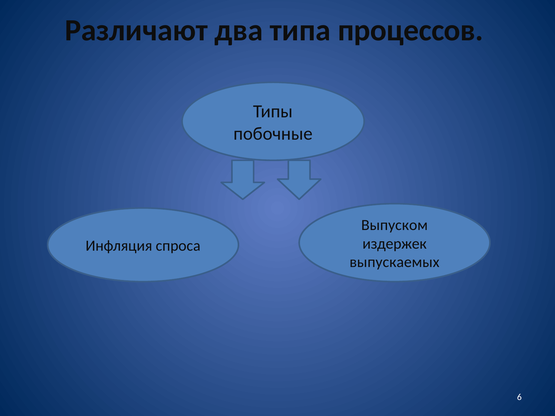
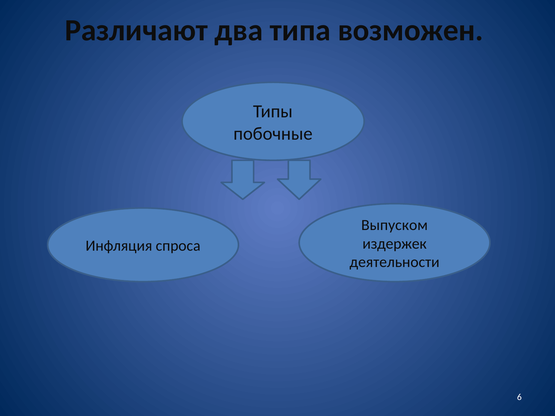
процессов: процессов -> возможен
выпускаемых: выпускаемых -> деятельности
